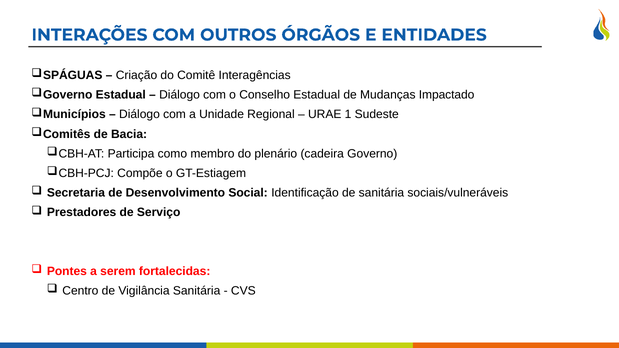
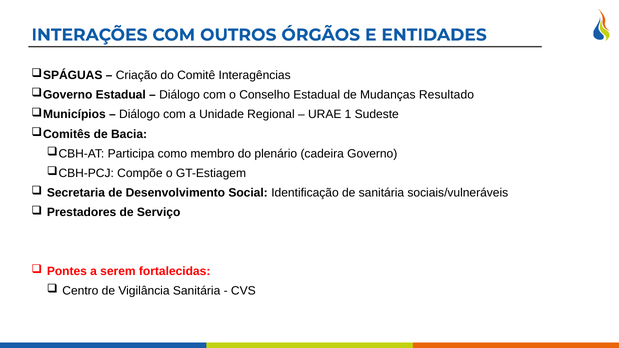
Impactado: Impactado -> Resultado
